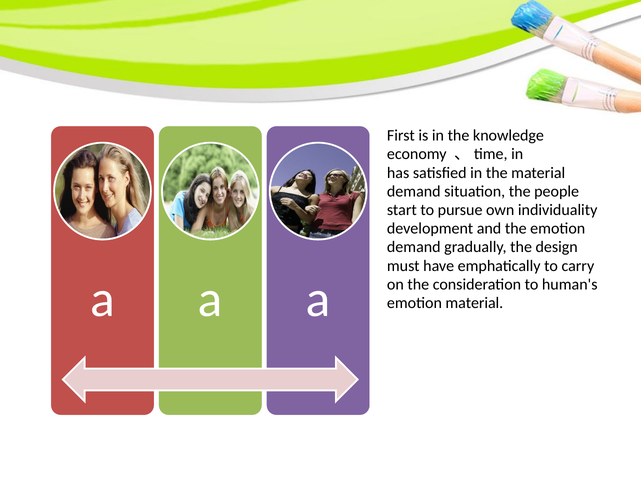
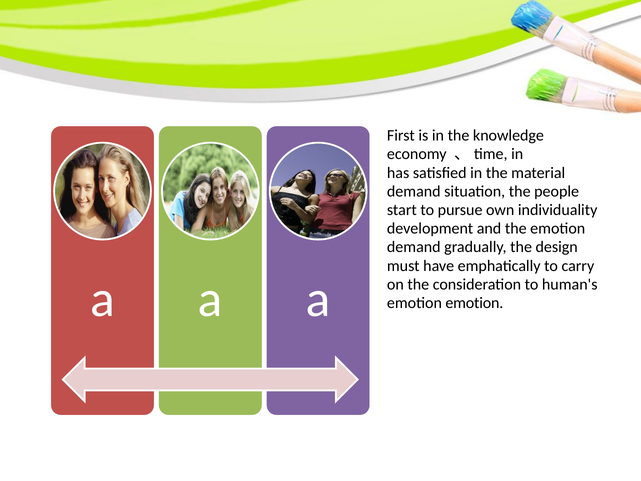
emotion material: material -> emotion
